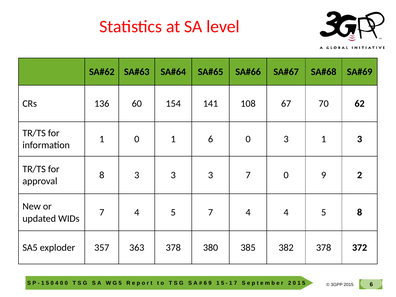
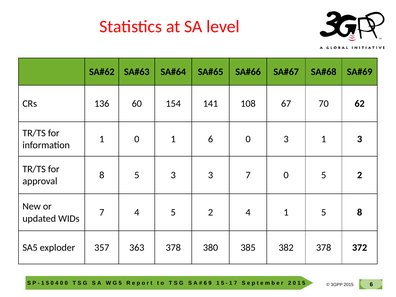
8 3: 3 -> 5
0 9: 9 -> 5
4 5 7: 7 -> 2
4 4: 4 -> 1
